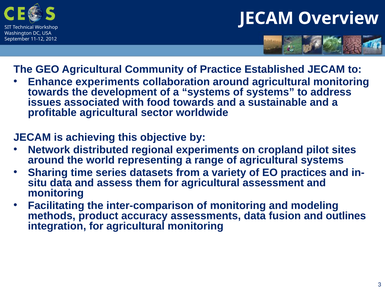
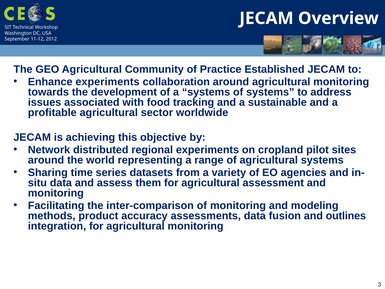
food towards: towards -> tracking
practices: practices -> agencies
